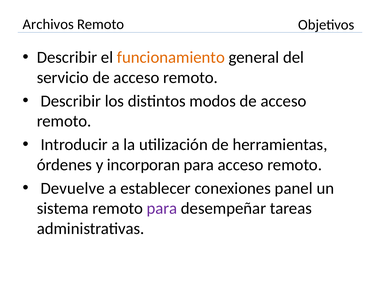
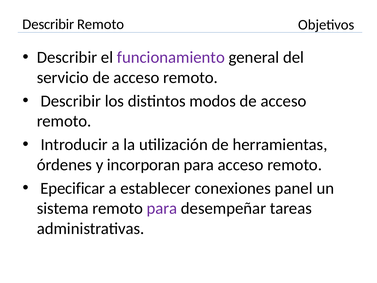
Archivos at (48, 24): Archivos -> Describir
funcionamiento colour: orange -> purple
Devuelve: Devuelve -> Epecificar
